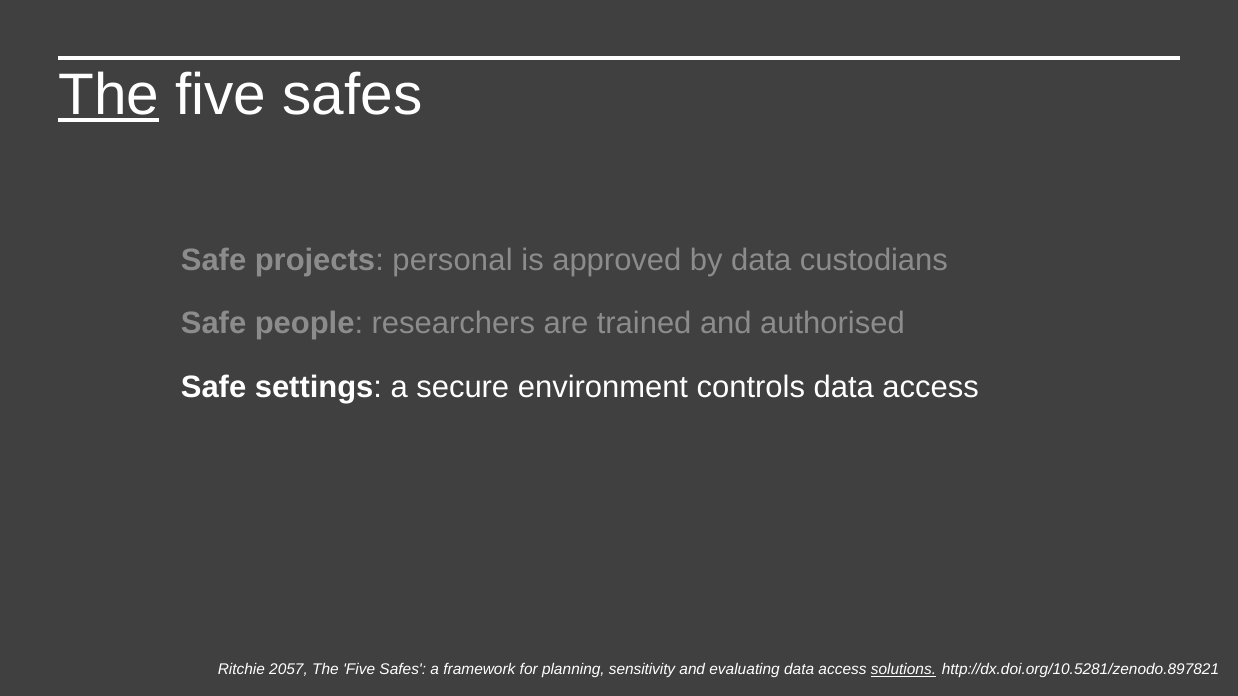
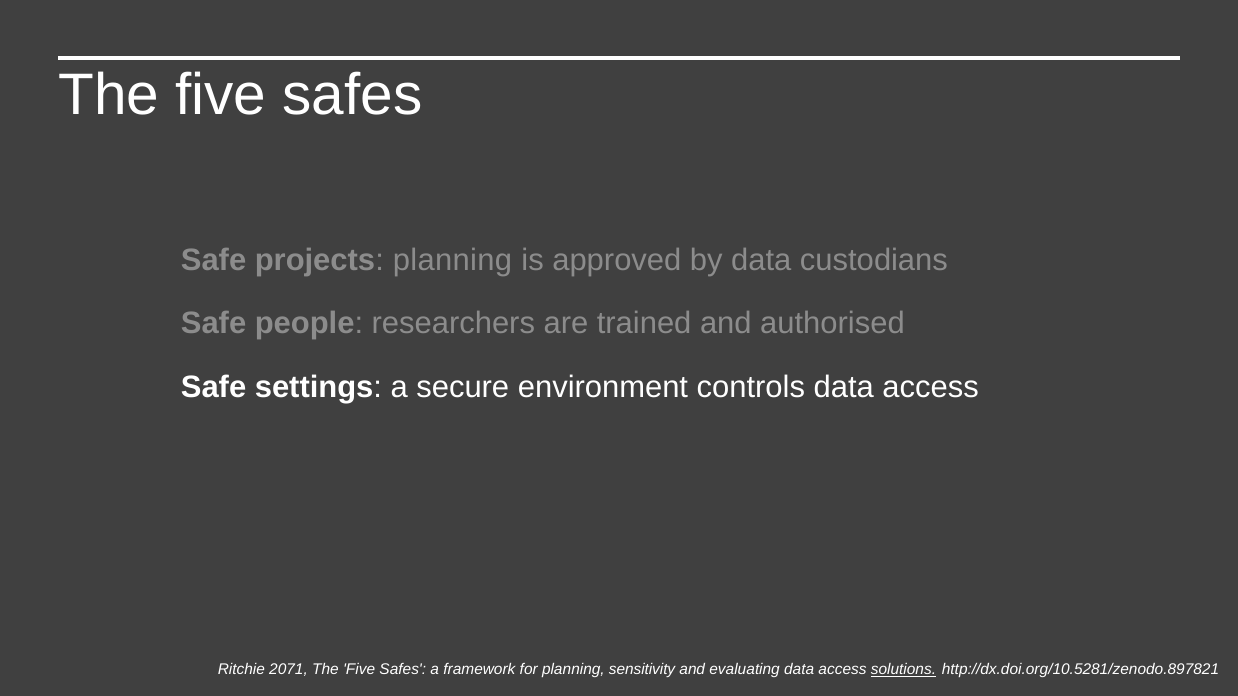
The at (109, 95) underline: present -> none
projects personal: personal -> planning
2057: 2057 -> 2071
